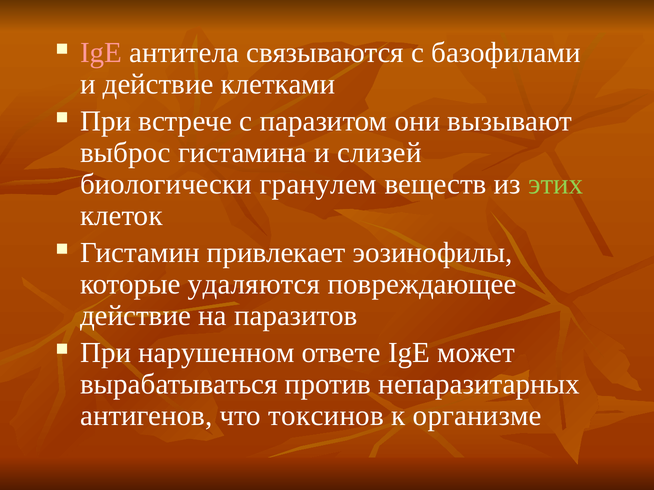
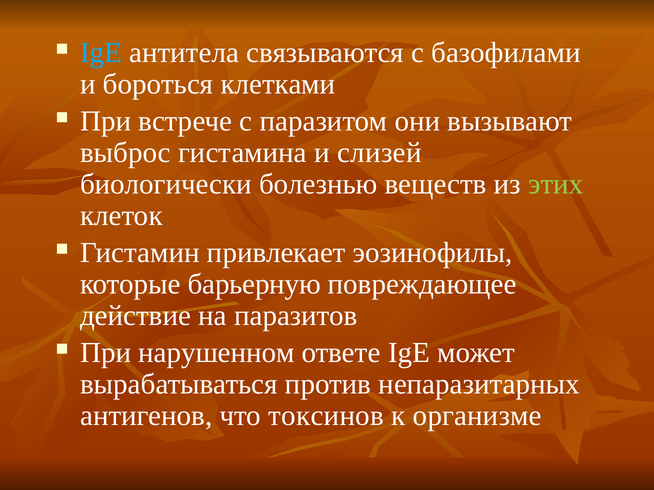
IgE at (101, 53) colour: pink -> light blue
и действие: действие -> бороться
гранулем: гранулем -> болезнью
удаляются: удаляются -> барьерную
